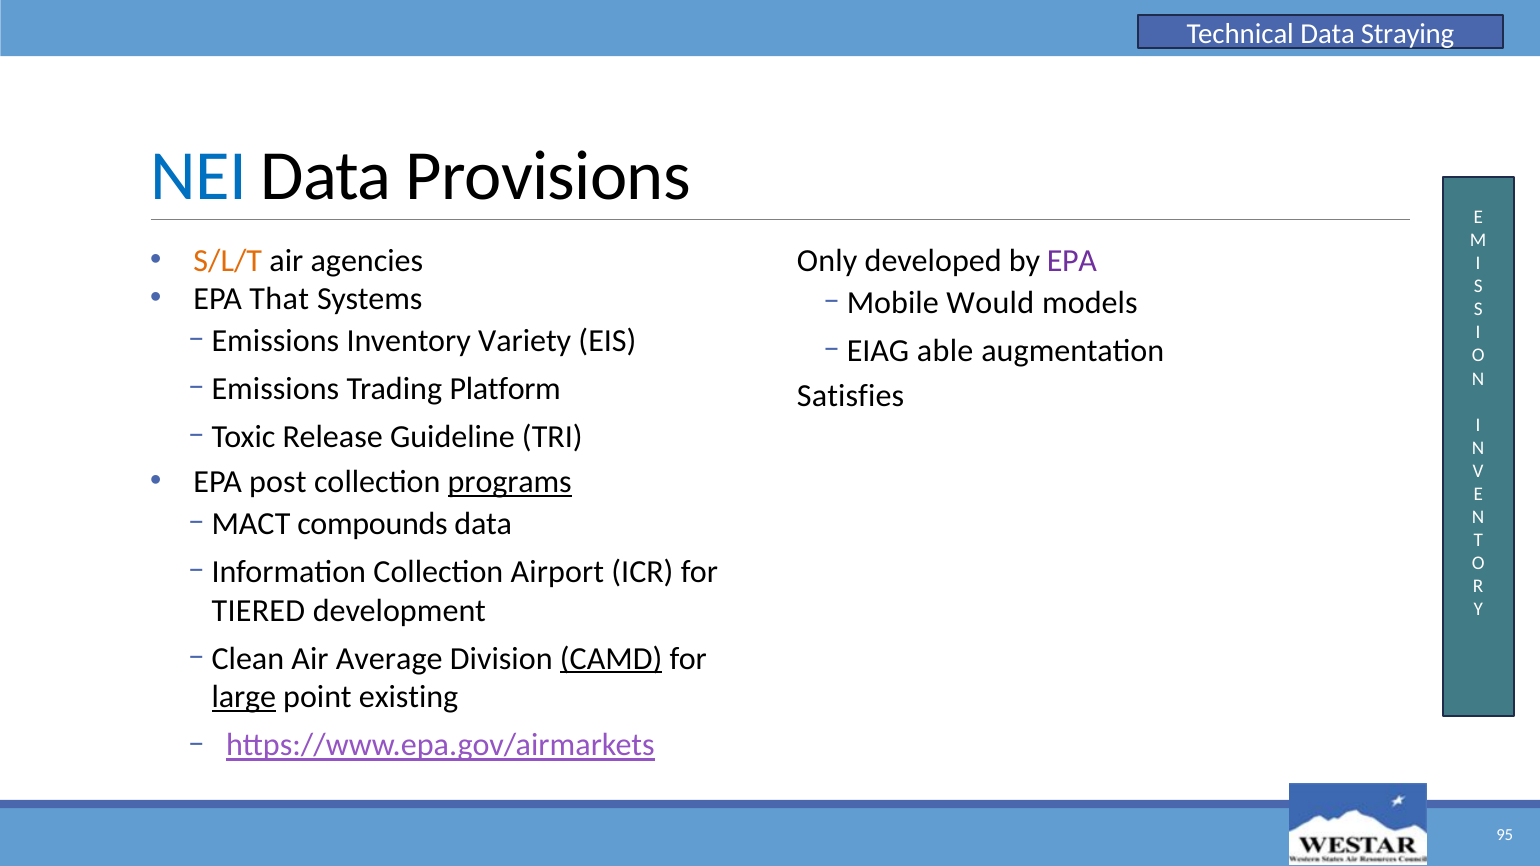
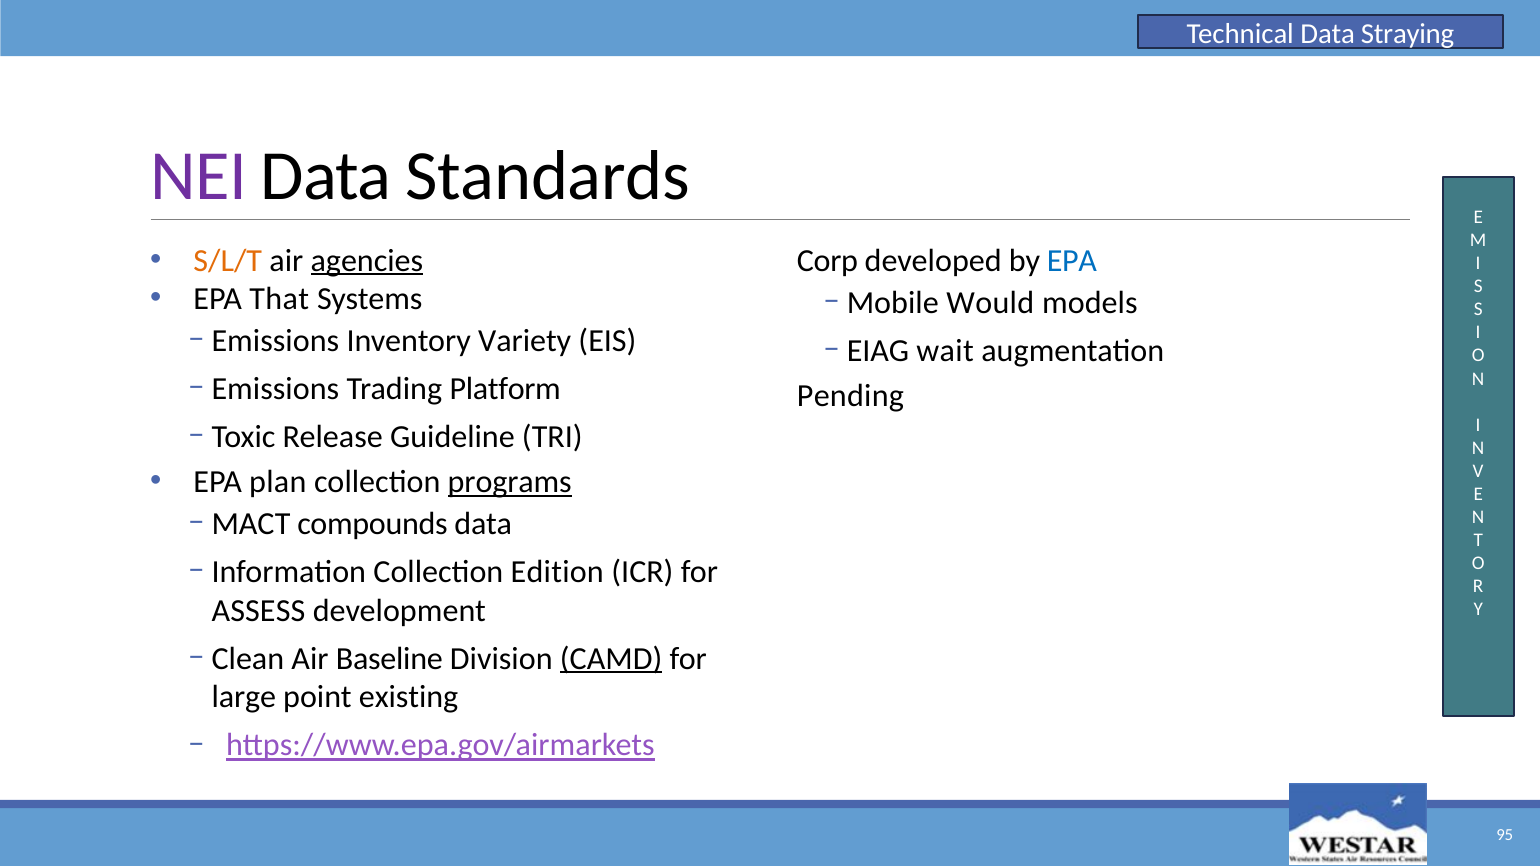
NEI colour: blue -> purple
Provisions: Provisions -> Standards
agencies underline: none -> present
Only: Only -> Corp
EPA at (1072, 261) colour: purple -> blue
able: able -> wait
Satisfies: Satisfies -> Pending
post: post -> plan
Airport: Airport -> Edition
TIERED: TIERED -> ASSESS
Average: Average -> Baseline
large underline: present -> none
